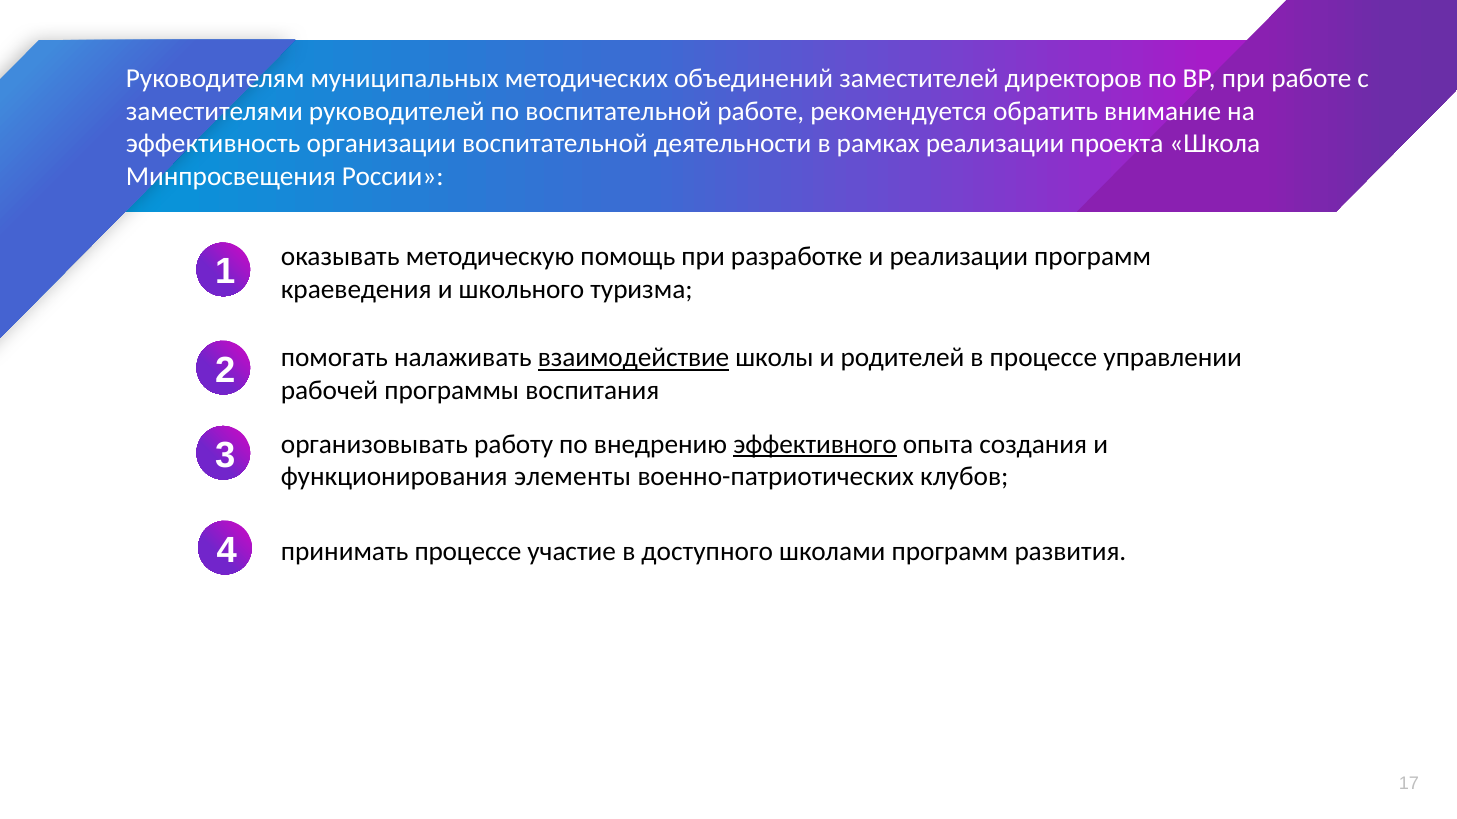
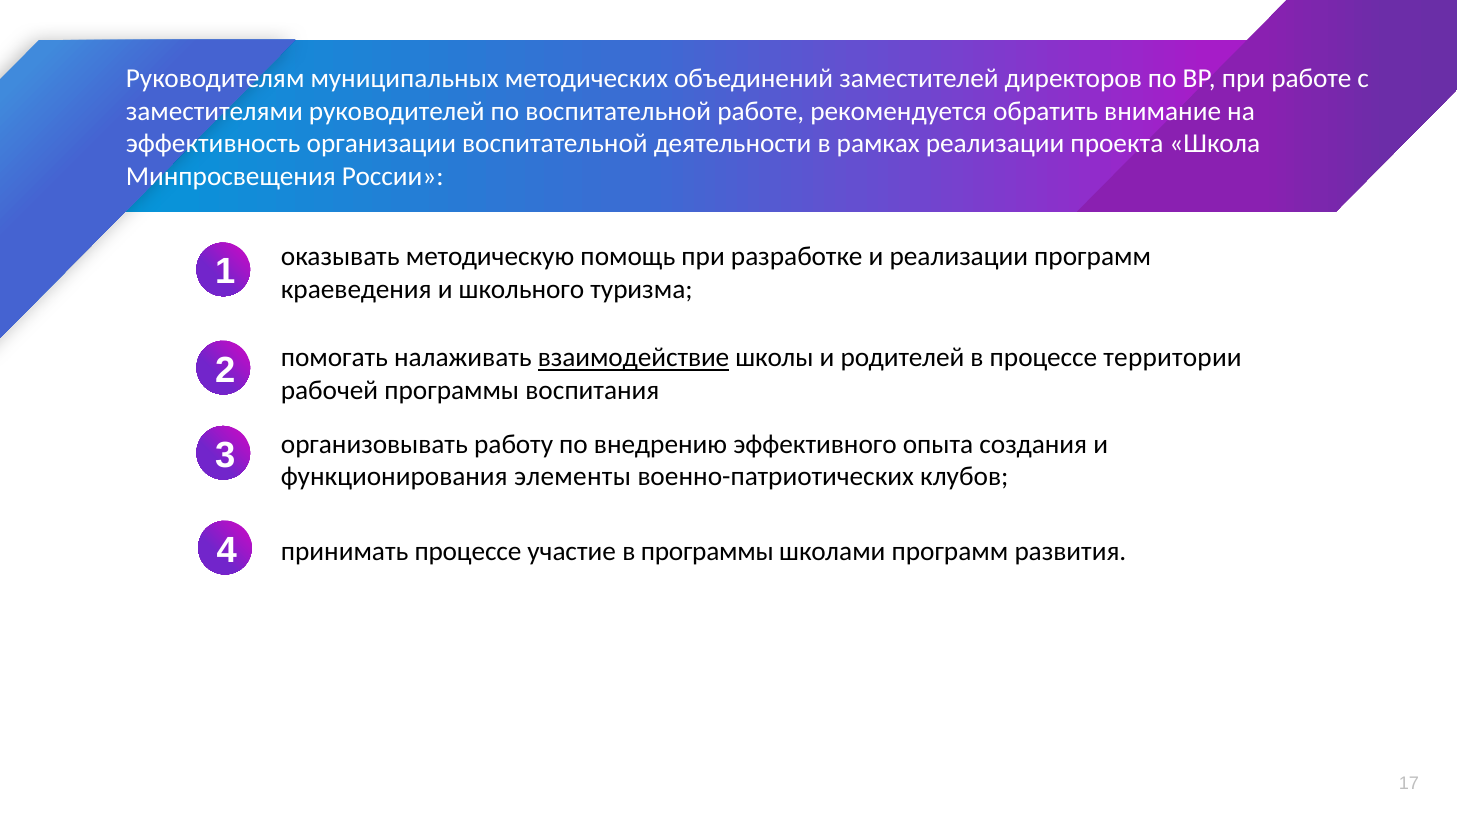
управлении: управлении -> территории
эффективного underline: present -> none
в доступного: доступного -> программы
